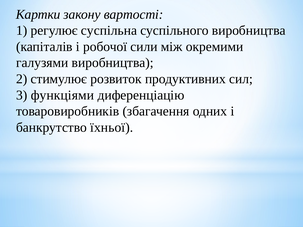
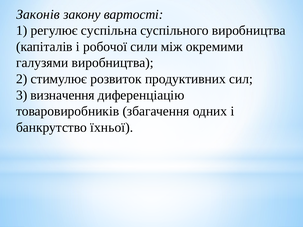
Картки: Картки -> Законів
функціями: функціями -> визначення
